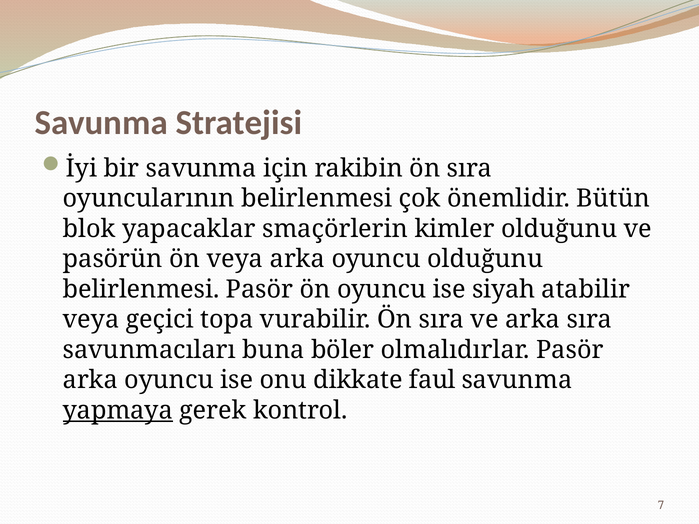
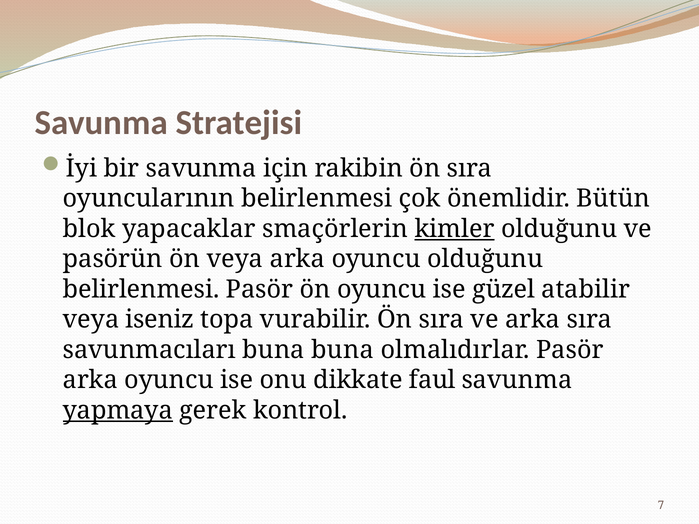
kimler underline: none -> present
siyah: siyah -> güzel
geçici: geçici -> iseniz
buna böler: böler -> buna
